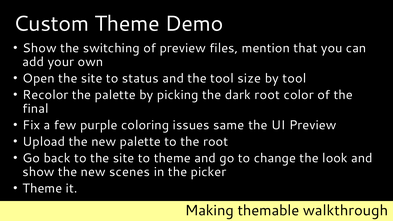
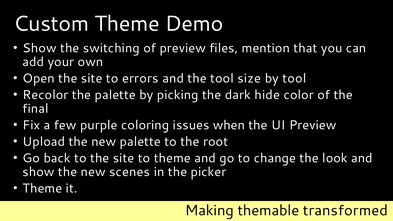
status: status -> errors
dark root: root -> hide
same: same -> when
walkthrough: walkthrough -> transformed
